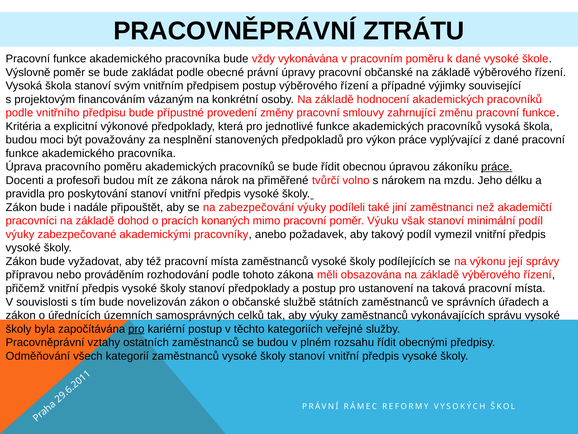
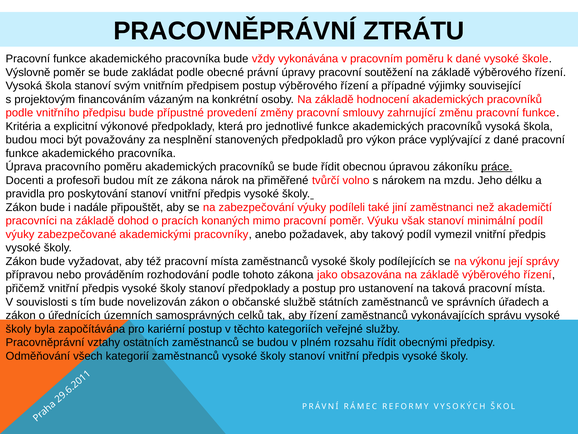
pracovní občanské: občanské -> soutěžení
měli: měli -> jako
aby výuky: výuky -> řízení
pro at (136, 329) underline: present -> none
